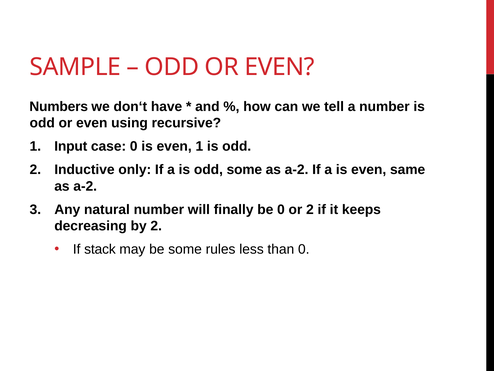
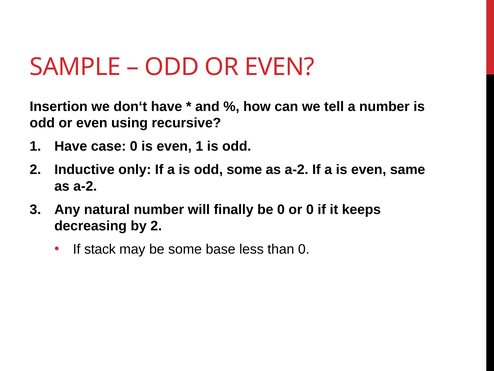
Numbers: Numbers -> Insertion
1 Input: Input -> Have
or 2: 2 -> 0
rules: rules -> base
